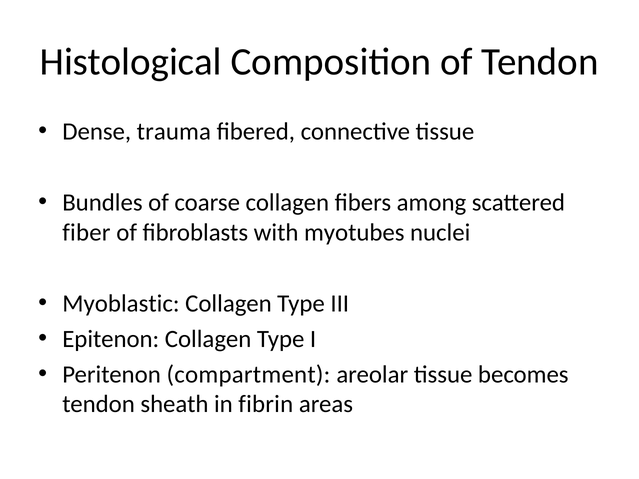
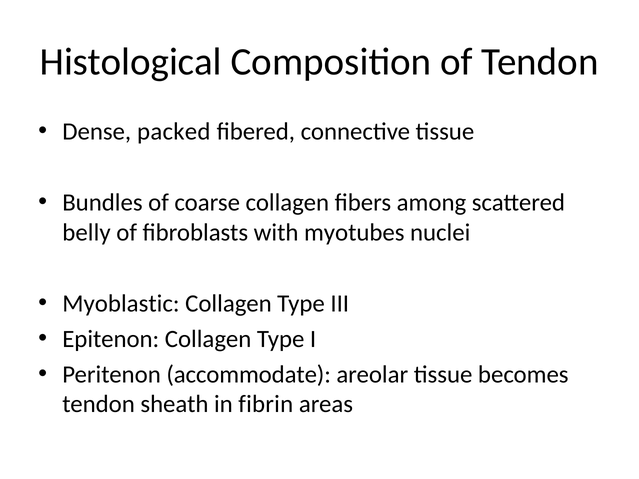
trauma: trauma -> packed
fiber: fiber -> belly
compartment: compartment -> accommodate
